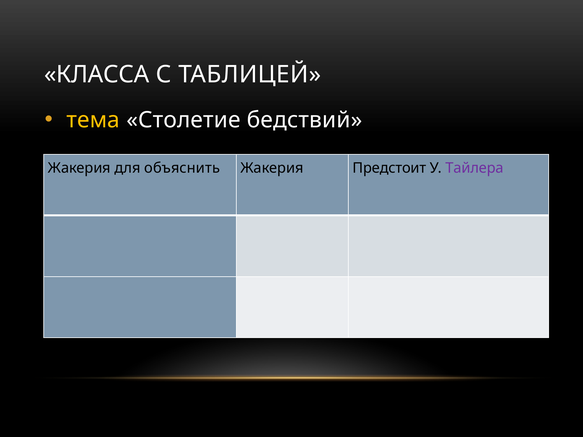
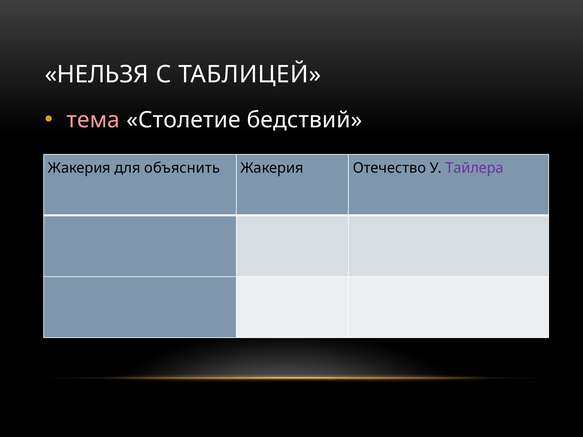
КЛАССА: КЛАССА -> НЕЛЬЗЯ
тема colour: yellow -> pink
Предстоит: Предстоит -> Отечество
